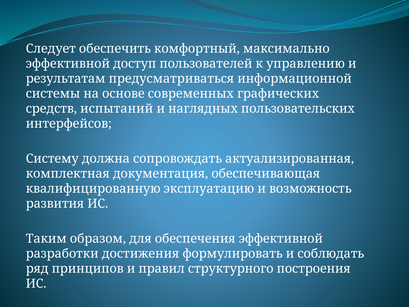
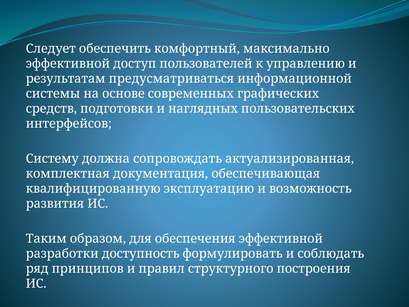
испытаний: испытаний -> подготовки
достижения: достижения -> доступность
